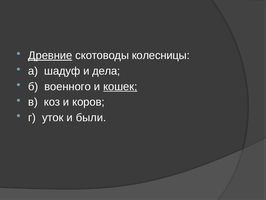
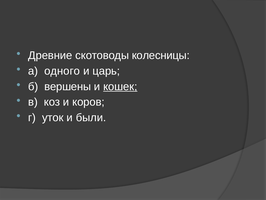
Древние underline: present -> none
шадуф: шадуф -> одного
дела: дела -> царь
военного: военного -> вершены
